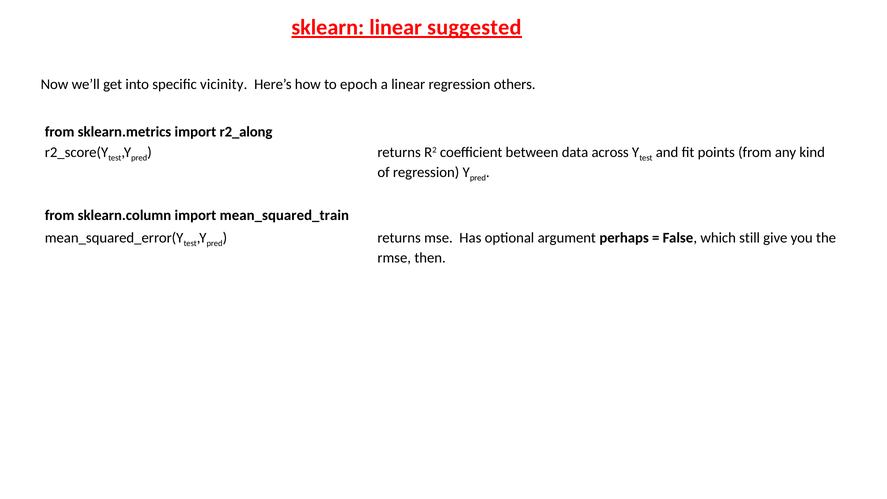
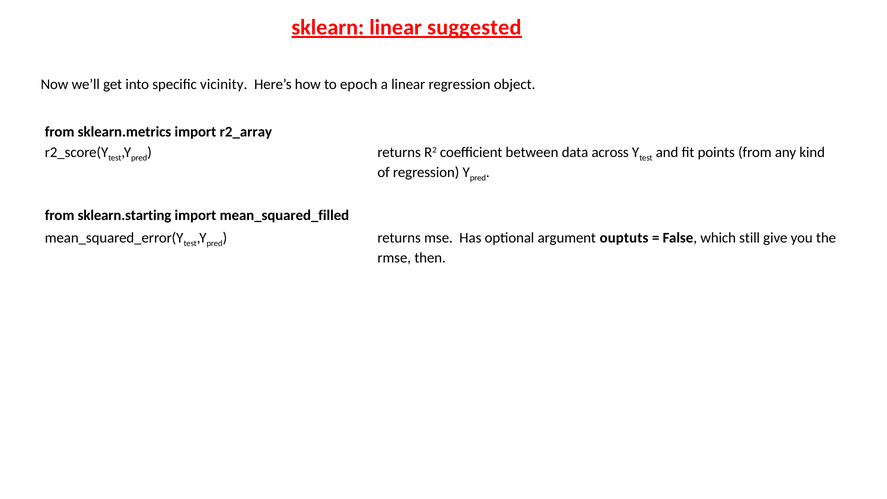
others: others -> object
r2_along: r2_along -> r2_array
sklearn.column: sklearn.column -> sklearn.starting
mean_squared_train: mean_squared_train -> mean_squared_filled
perhaps: perhaps -> ouptuts
